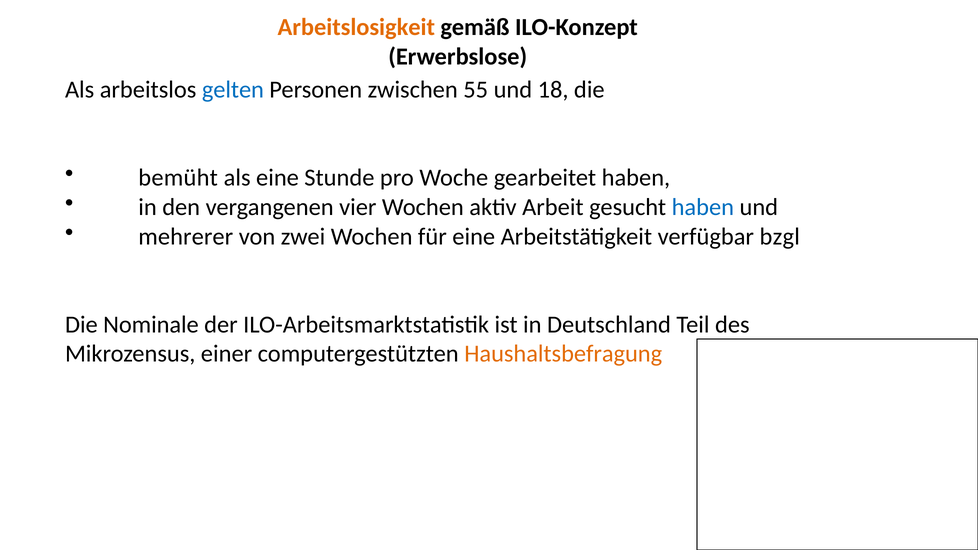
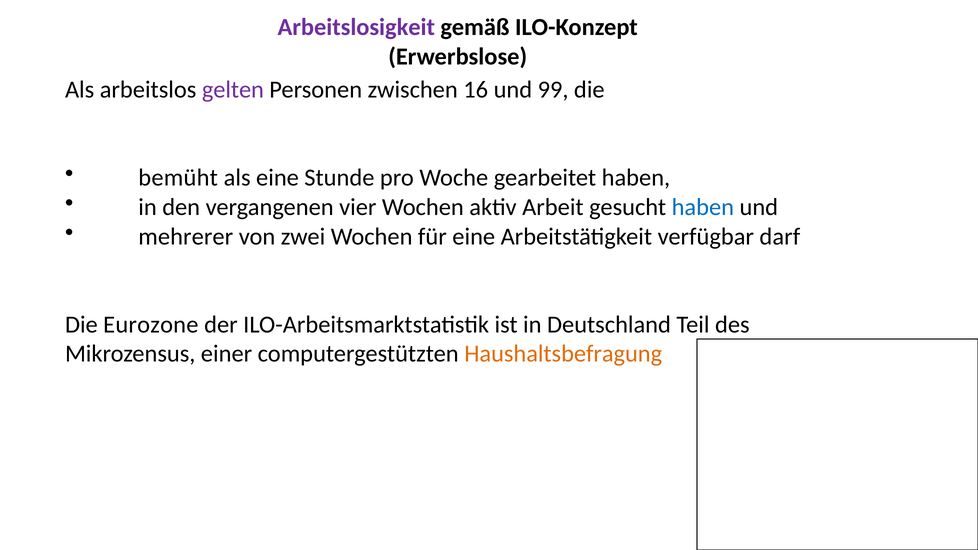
Arbeitslosigkeit colour: orange -> purple
gelten colour: blue -> purple
55: 55 -> 16
18: 18 -> 99
bzgl: bzgl -> darf
Nominale: Nominale -> Eurozone
